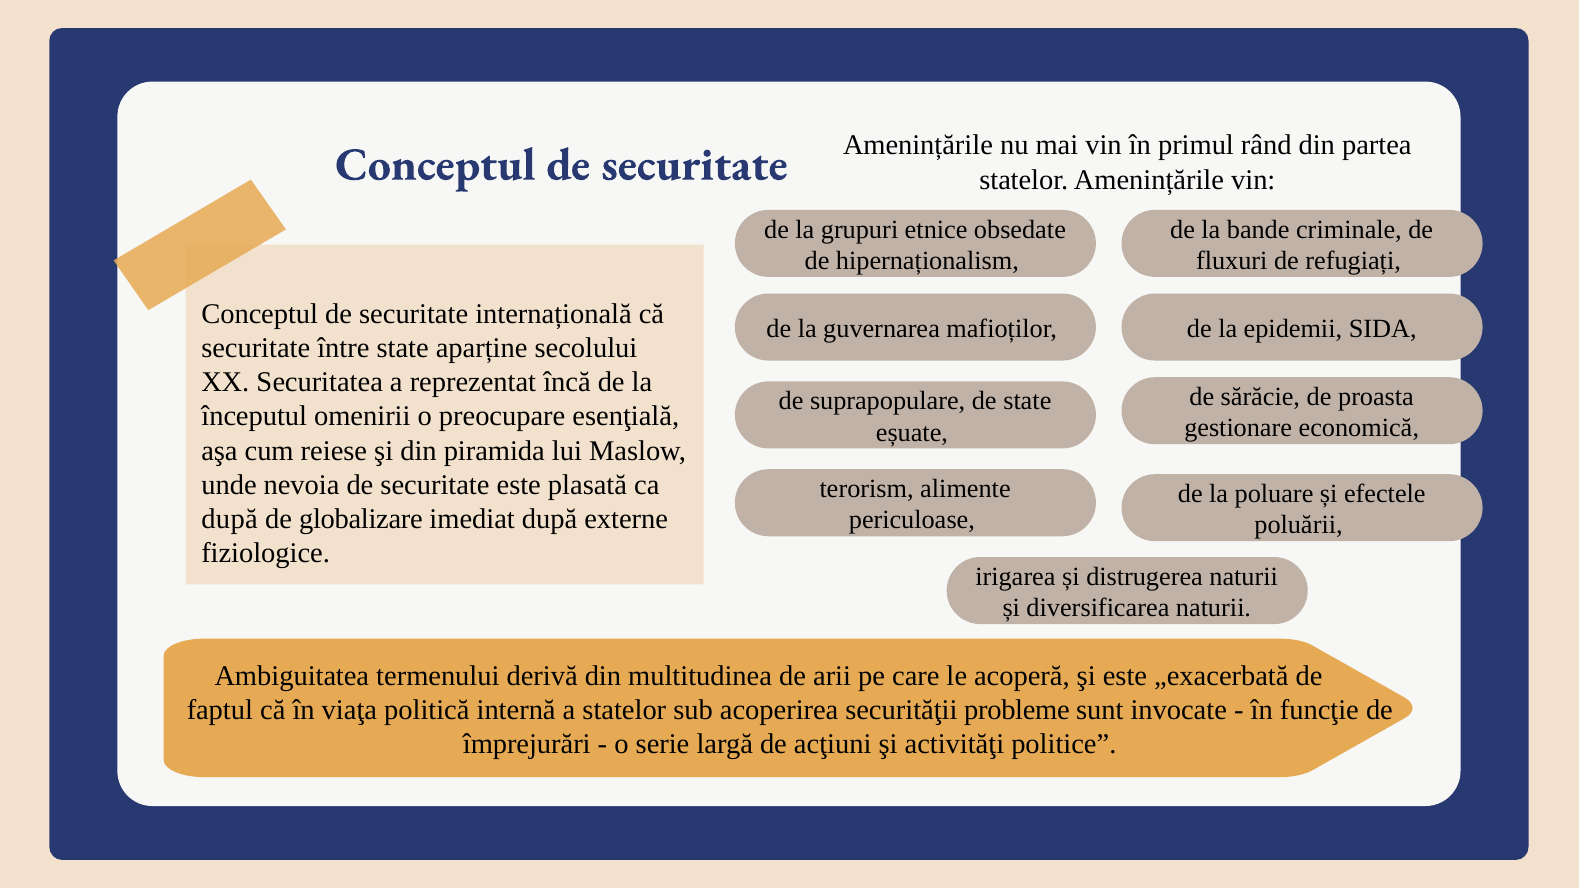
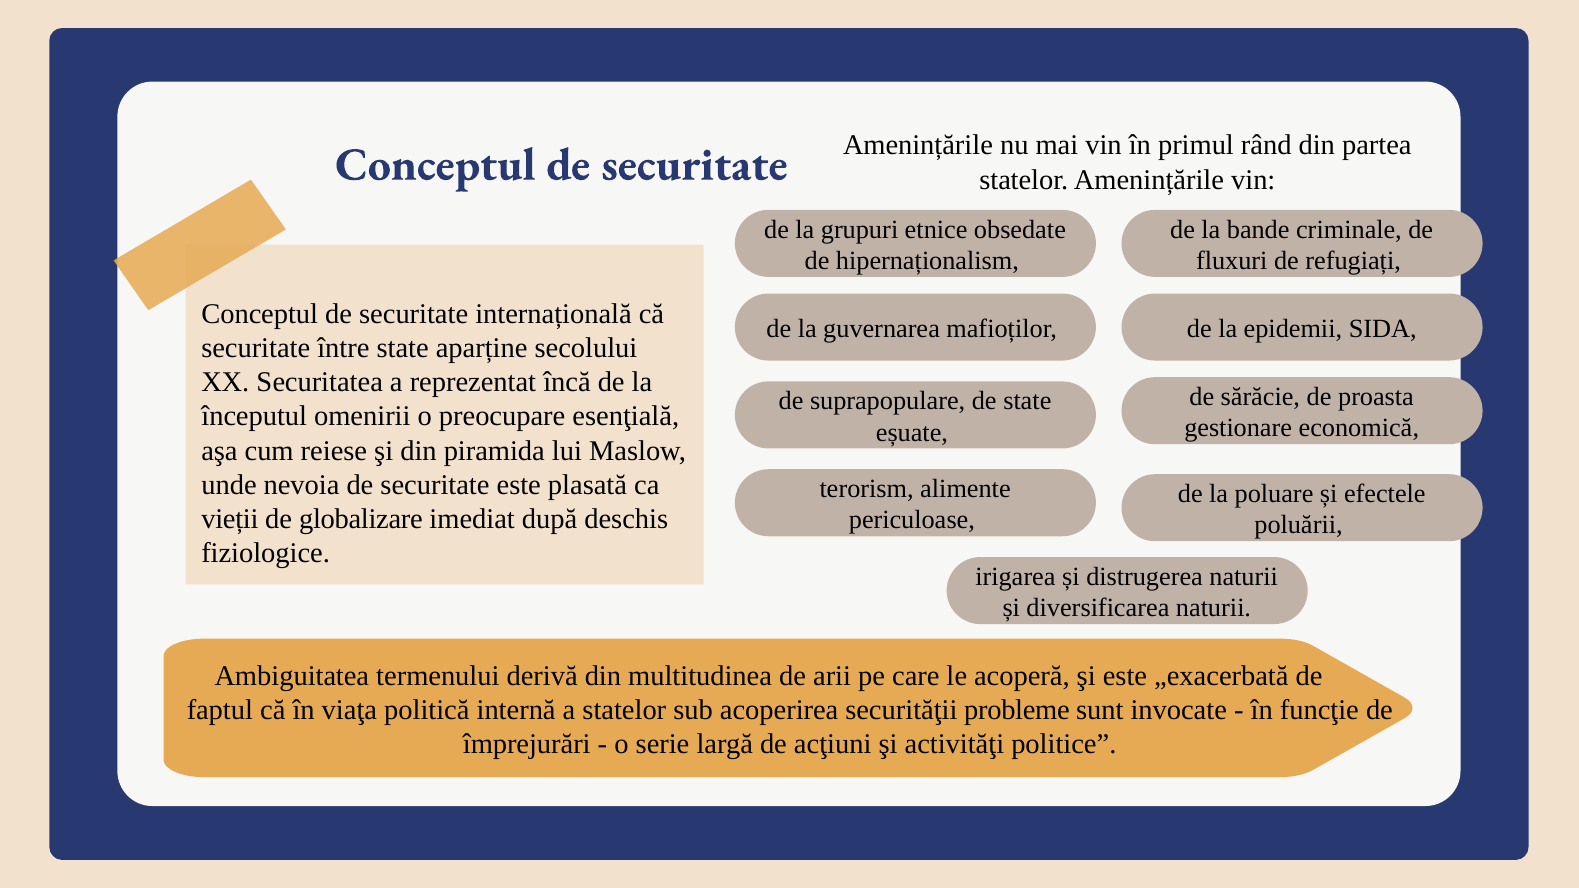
după at (230, 519): după -> vieții
externe: externe -> deschis
